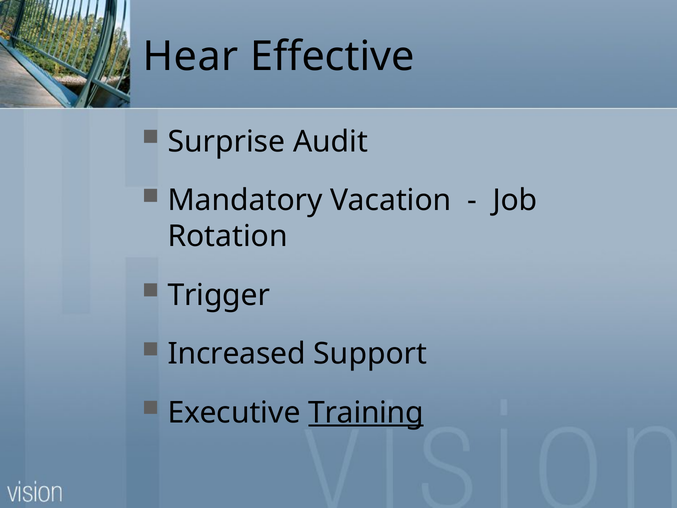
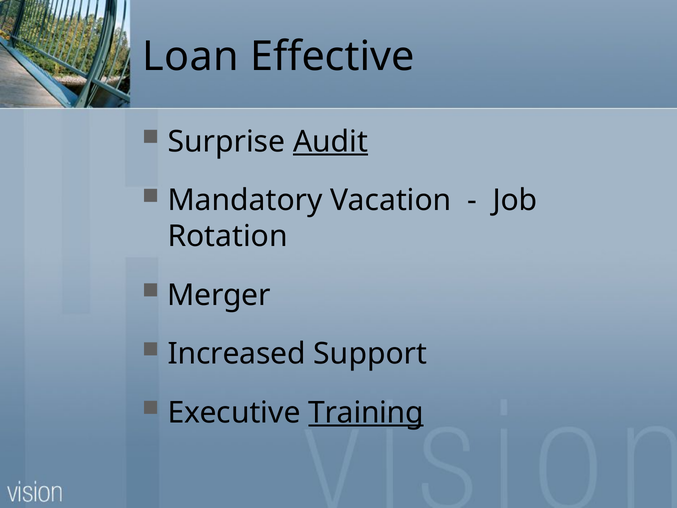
Hear: Hear -> Loan
Audit underline: none -> present
Trigger: Trigger -> Merger
